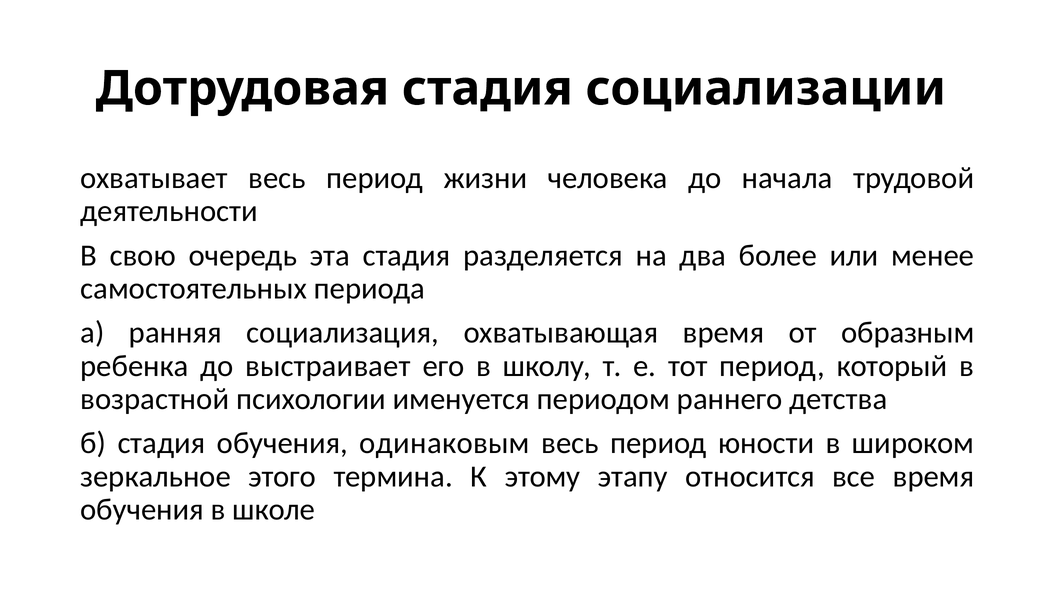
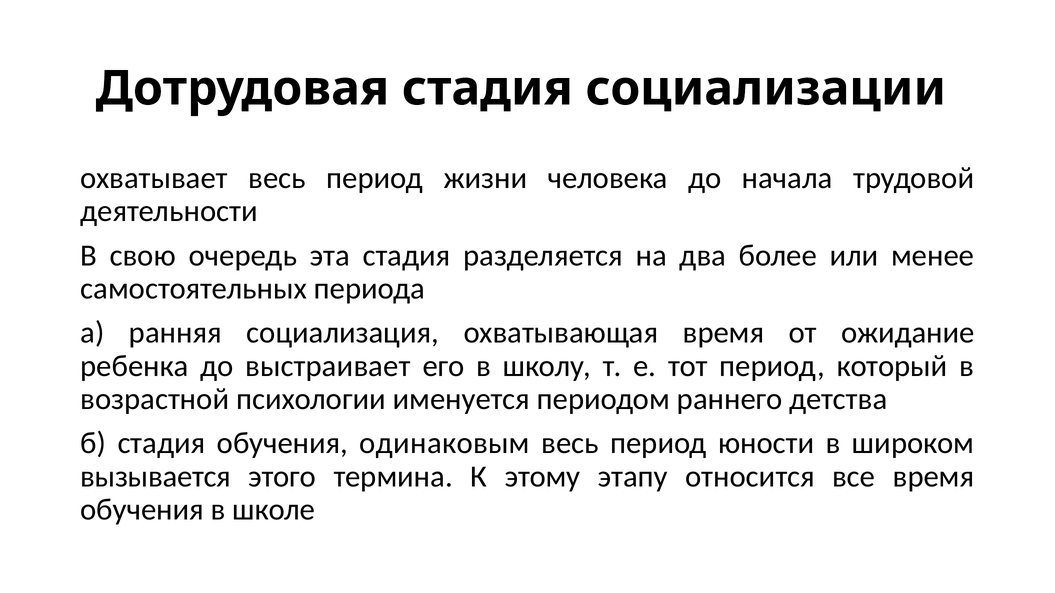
образным: образным -> ожидание
зеркальное: зеркальное -> вызывается
